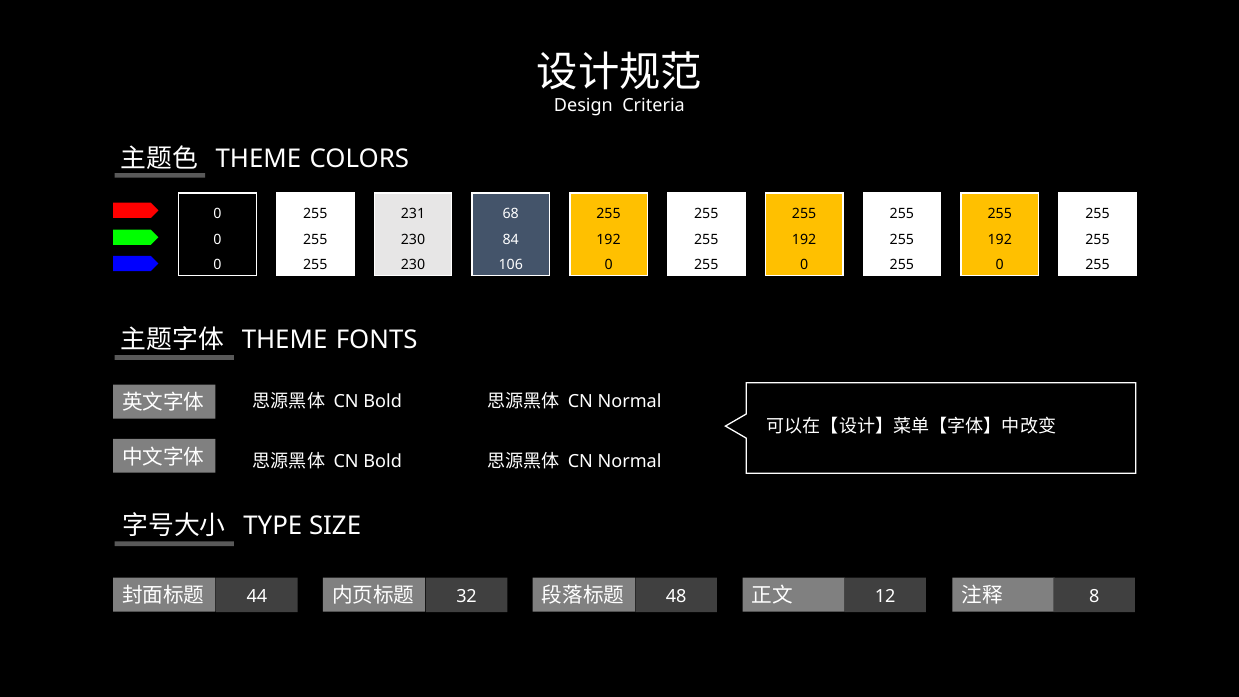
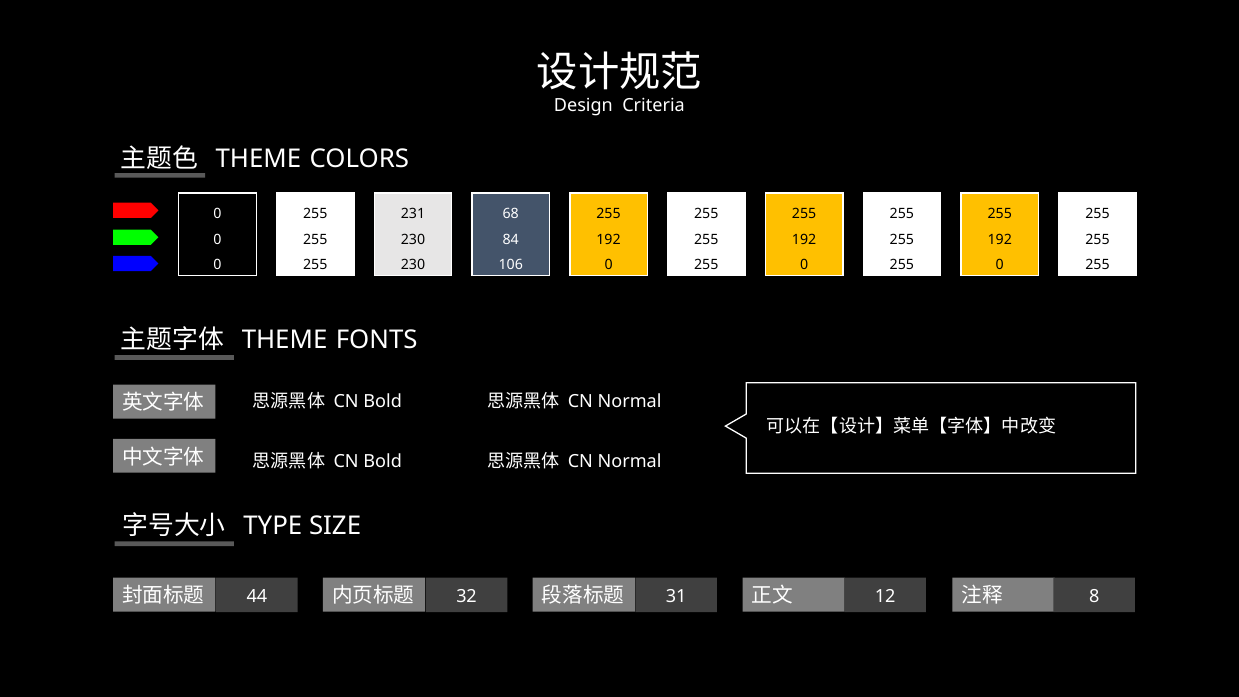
48: 48 -> 31
